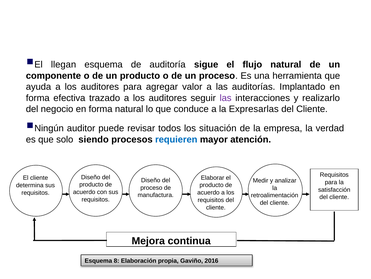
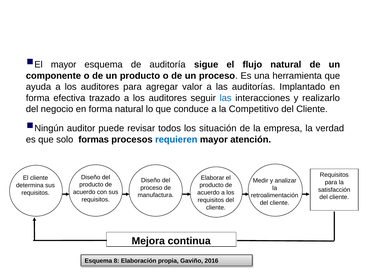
El llegan: llegan -> mayor
las at (226, 98) colour: purple -> blue
Expresarlas: Expresarlas -> Competitivo
siendo: siendo -> formas
